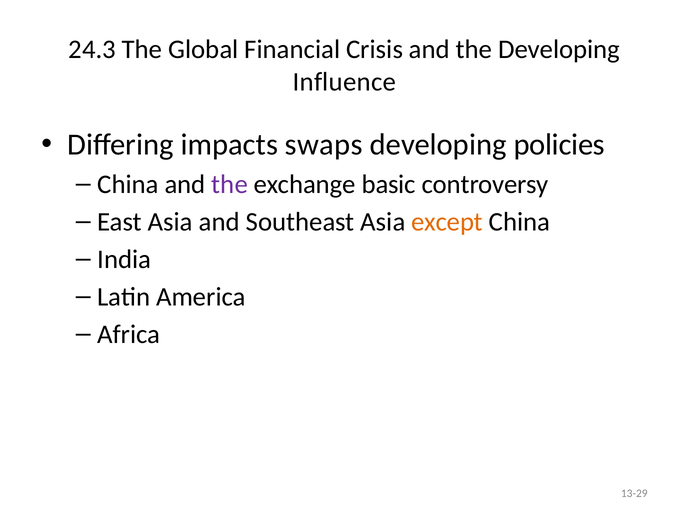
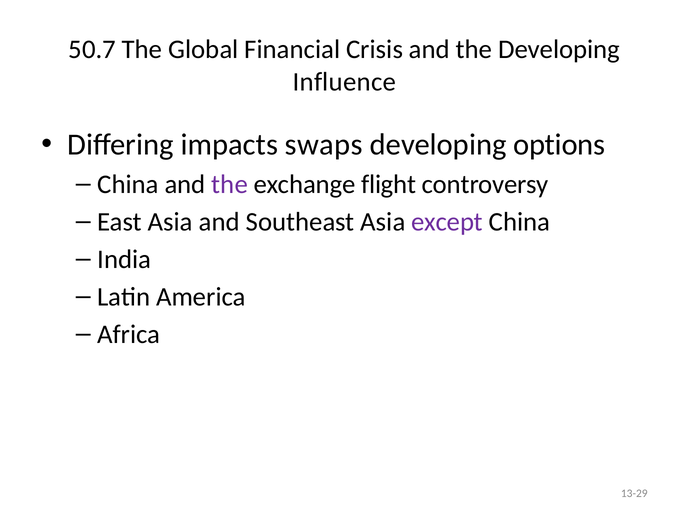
24.3: 24.3 -> 50.7
policies: policies -> options
basic: basic -> flight
except colour: orange -> purple
